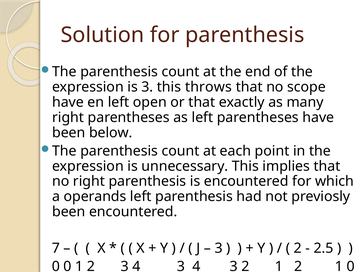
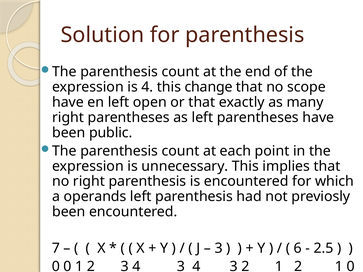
is 3: 3 -> 4
throws: throws -> change
below: below -> public
2 at (298, 249): 2 -> 6
